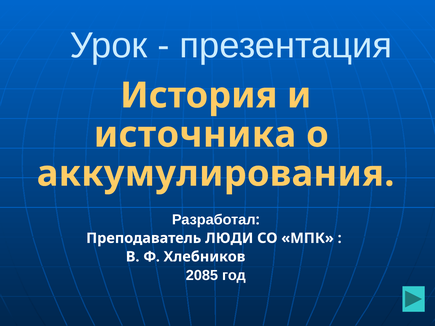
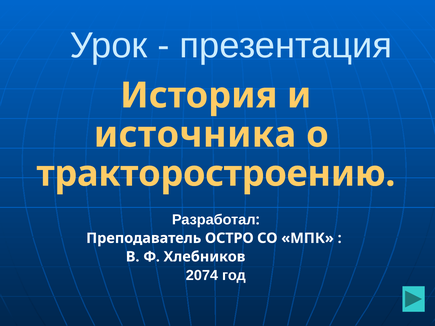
аккумулирования: аккумулирования -> тракторостроению
ЛЮДИ: ЛЮДИ -> ОСТРО
2085: 2085 -> 2074
